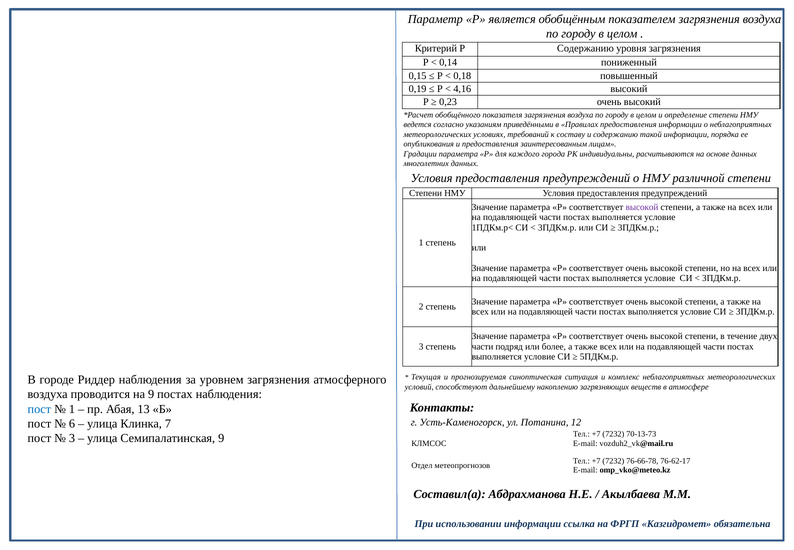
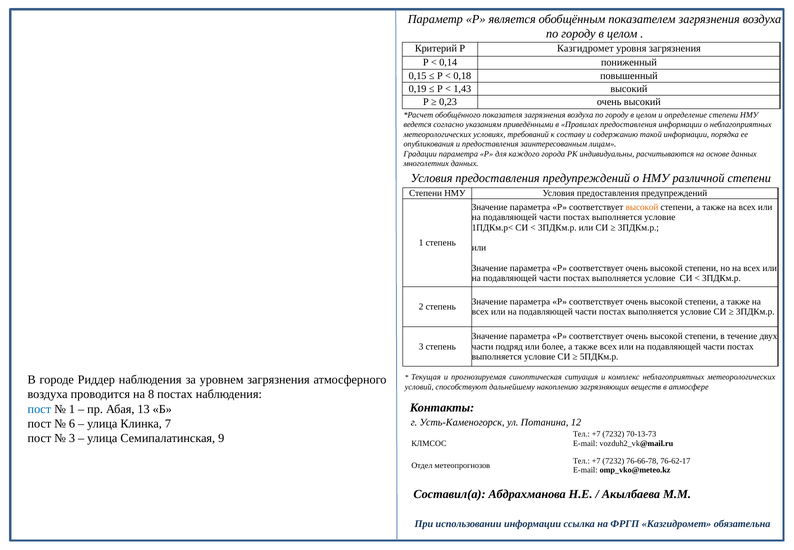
Р Содержанию: Содержанию -> Казгидромет
4,16: 4,16 -> 1,43
высокой at (642, 207) colour: purple -> orange
на 9: 9 -> 8
